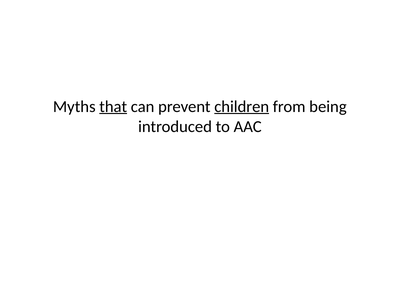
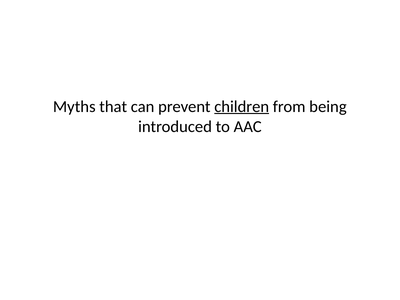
that underline: present -> none
